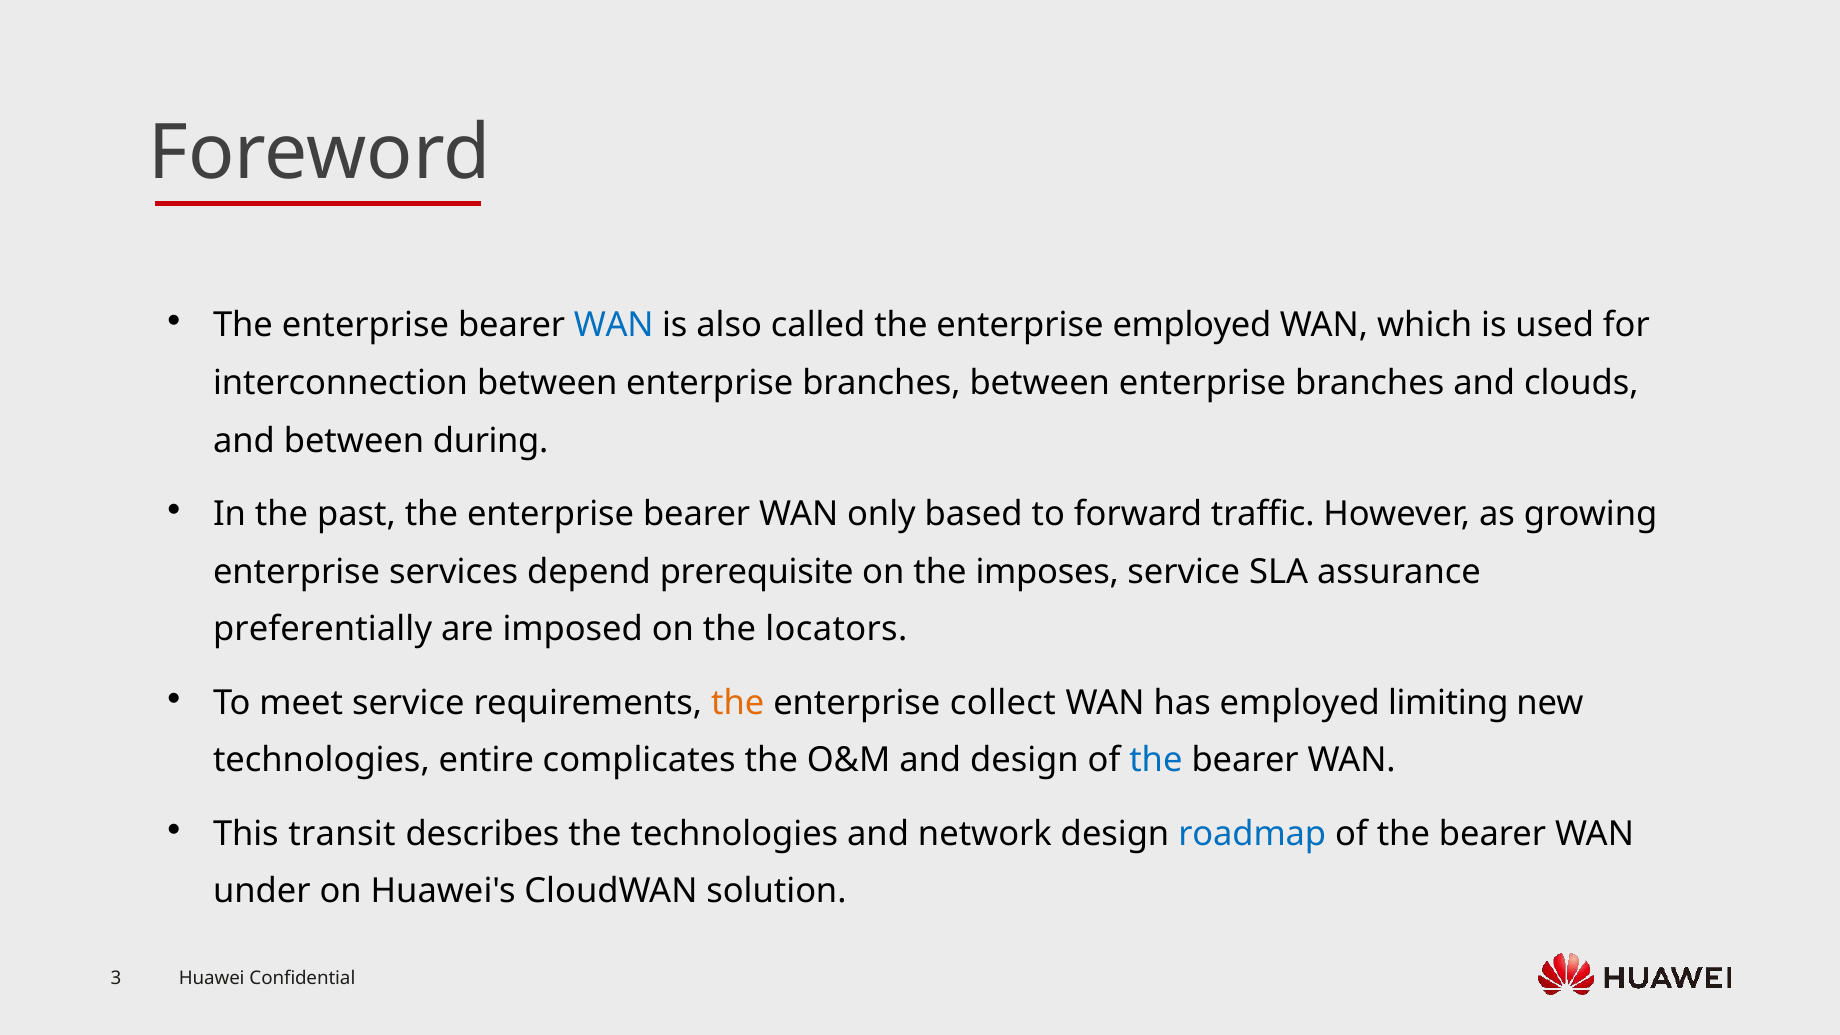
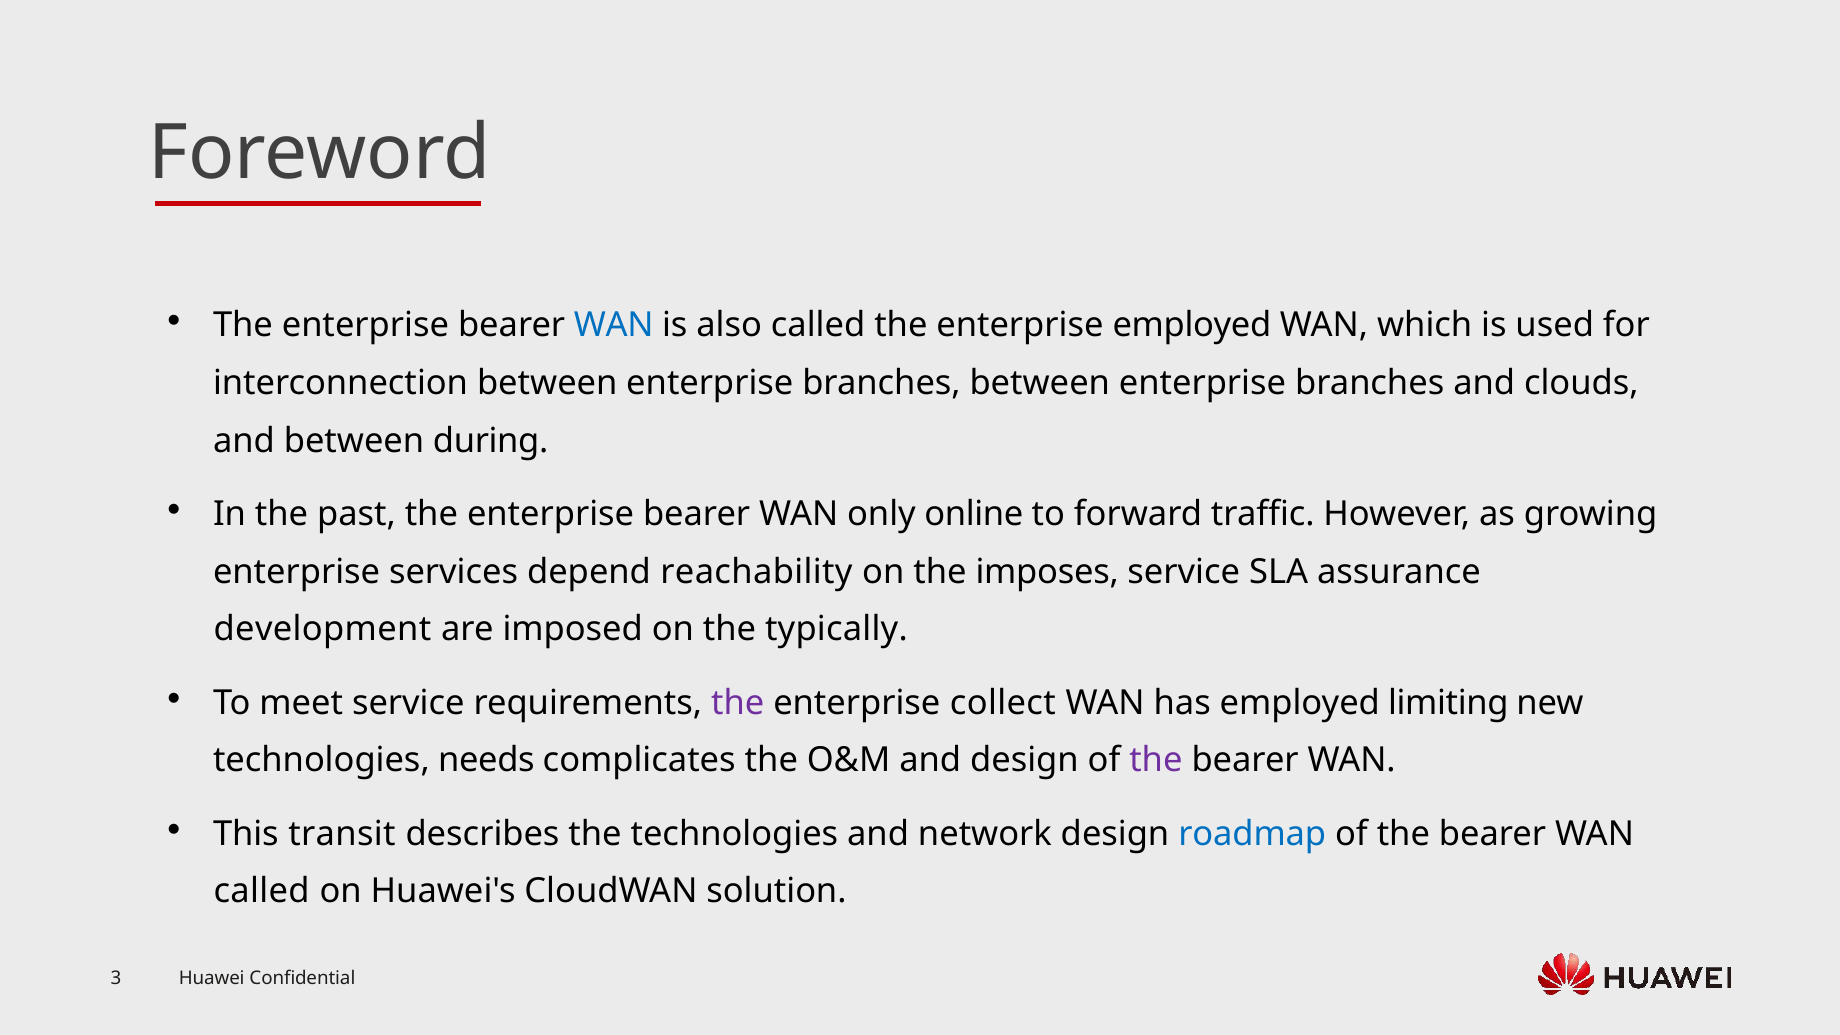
based: based -> online
prerequisite: prerequisite -> reachability
preferentially: preferentially -> development
locators: locators -> typically
the at (738, 703) colour: orange -> purple
entire: entire -> needs
the at (1156, 761) colour: blue -> purple
under at (262, 892): under -> called
